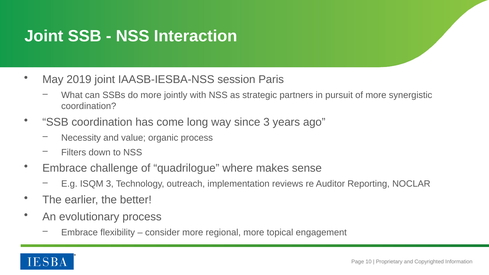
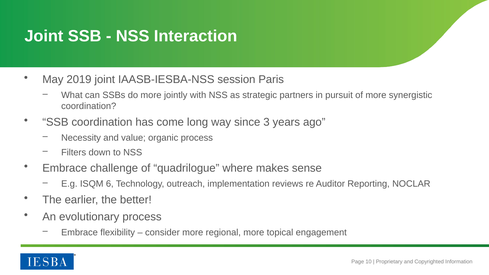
ISQM 3: 3 -> 6
